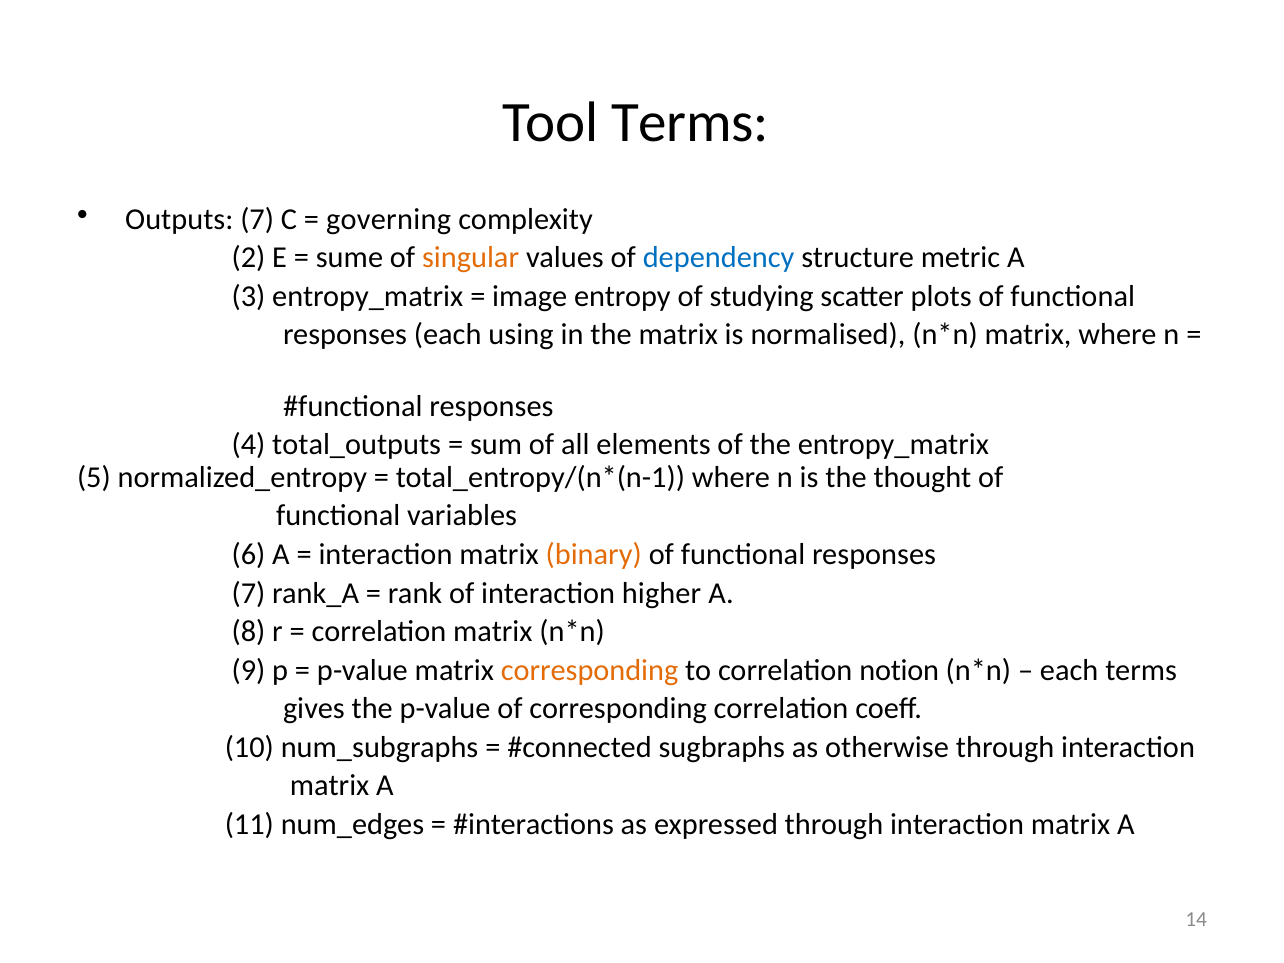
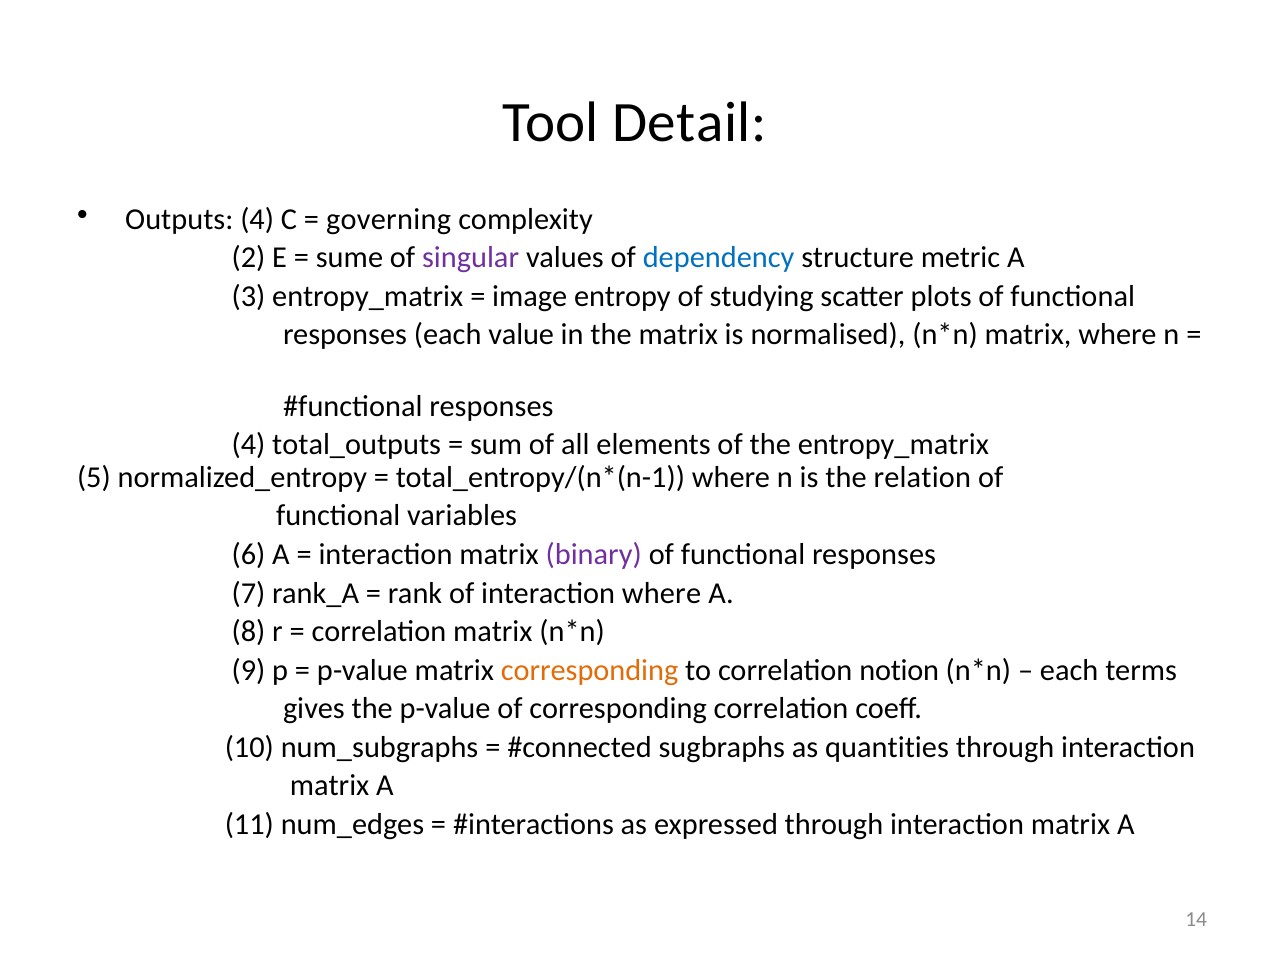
Tool Terms: Terms -> Detail
Outputs 7: 7 -> 4
singular colour: orange -> purple
using: using -> value
thought: thought -> relation
binary colour: orange -> purple
interaction higher: higher -> where
otherwise: otherwise -> quantities
